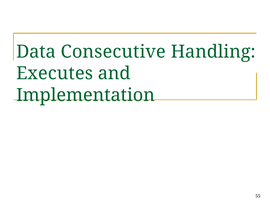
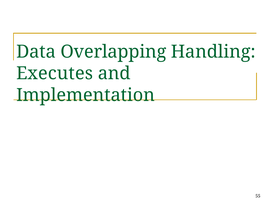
Consecutive: Consecutive -> Overlapping
